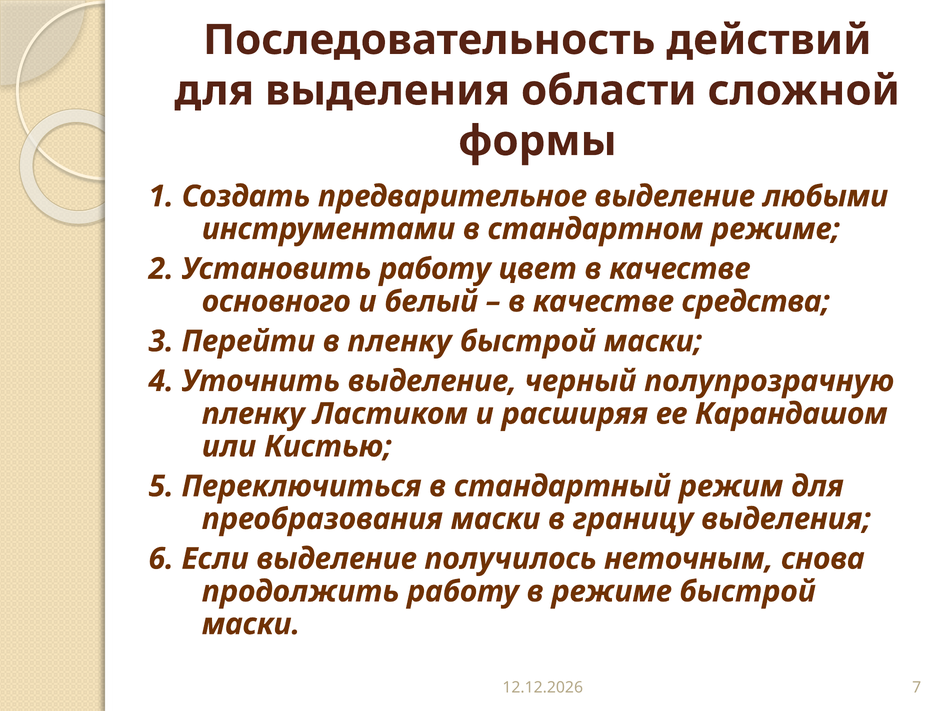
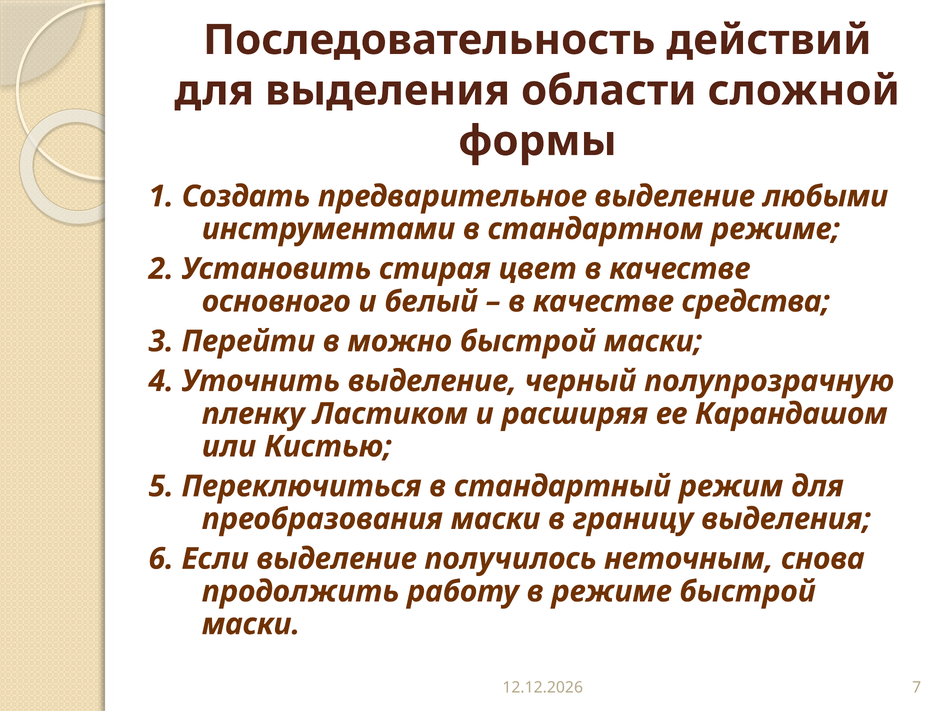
Установить работу: работу -> стирая
в пленку: пленку -> можно
